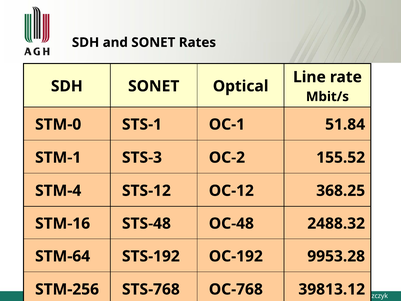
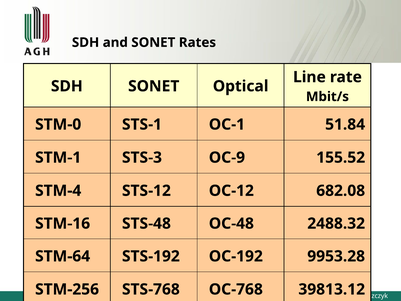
OC-2: OC-2 -> OC-9
368.25: 368.25 -> 682.08
